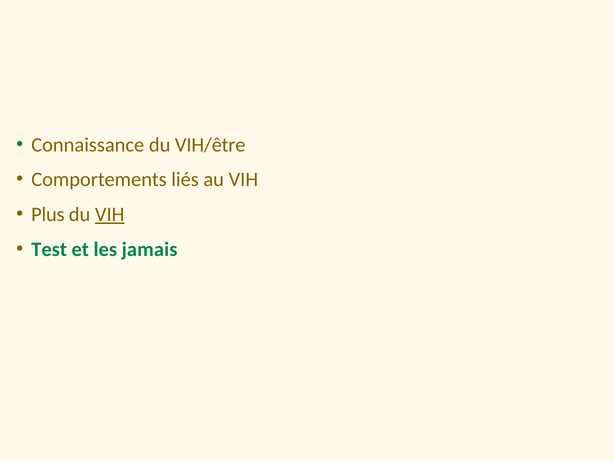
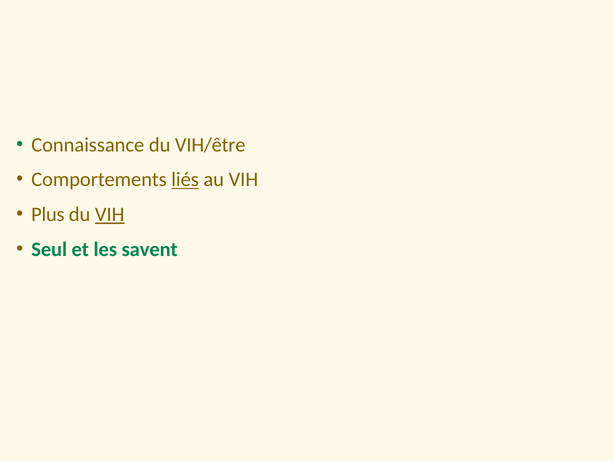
liés underline: none -> present
Test: Test -> Seul
jamais: jamais -> savent
